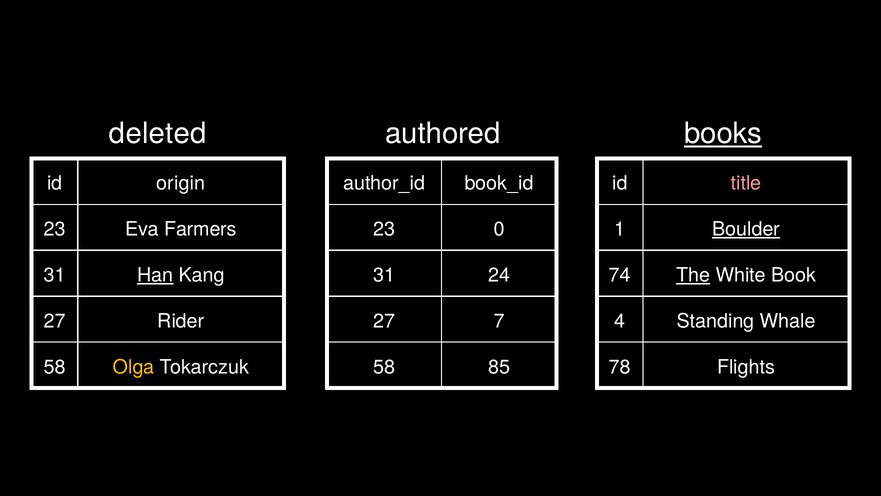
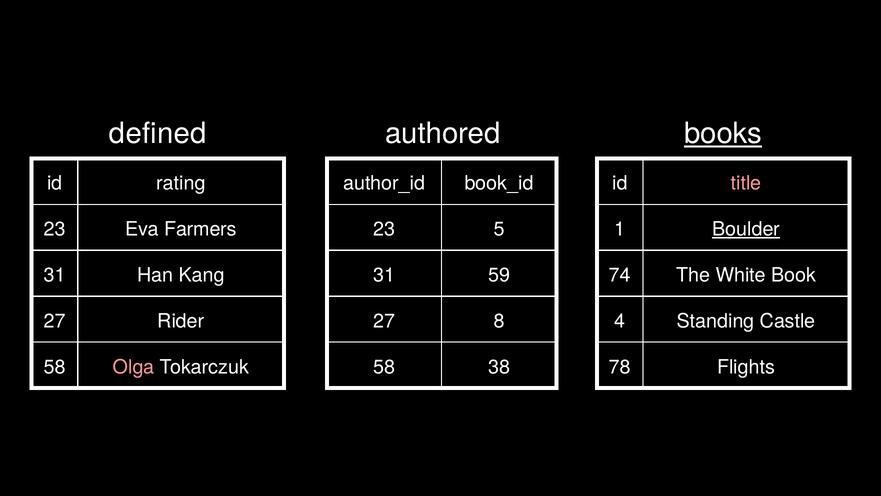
deleted: deleted -> defined
origin: origin -> rating
0: 0 -> 5
Han underline: present -> none
24: 24 -> 59
The underline: present -> none
7: 7 -> 8
Whale: Whale -> Castle
Olga colour: yellow -> pink
85: 85 -> 38
